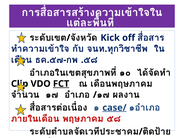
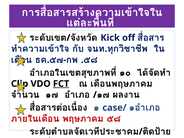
case/ underline: present -> none
